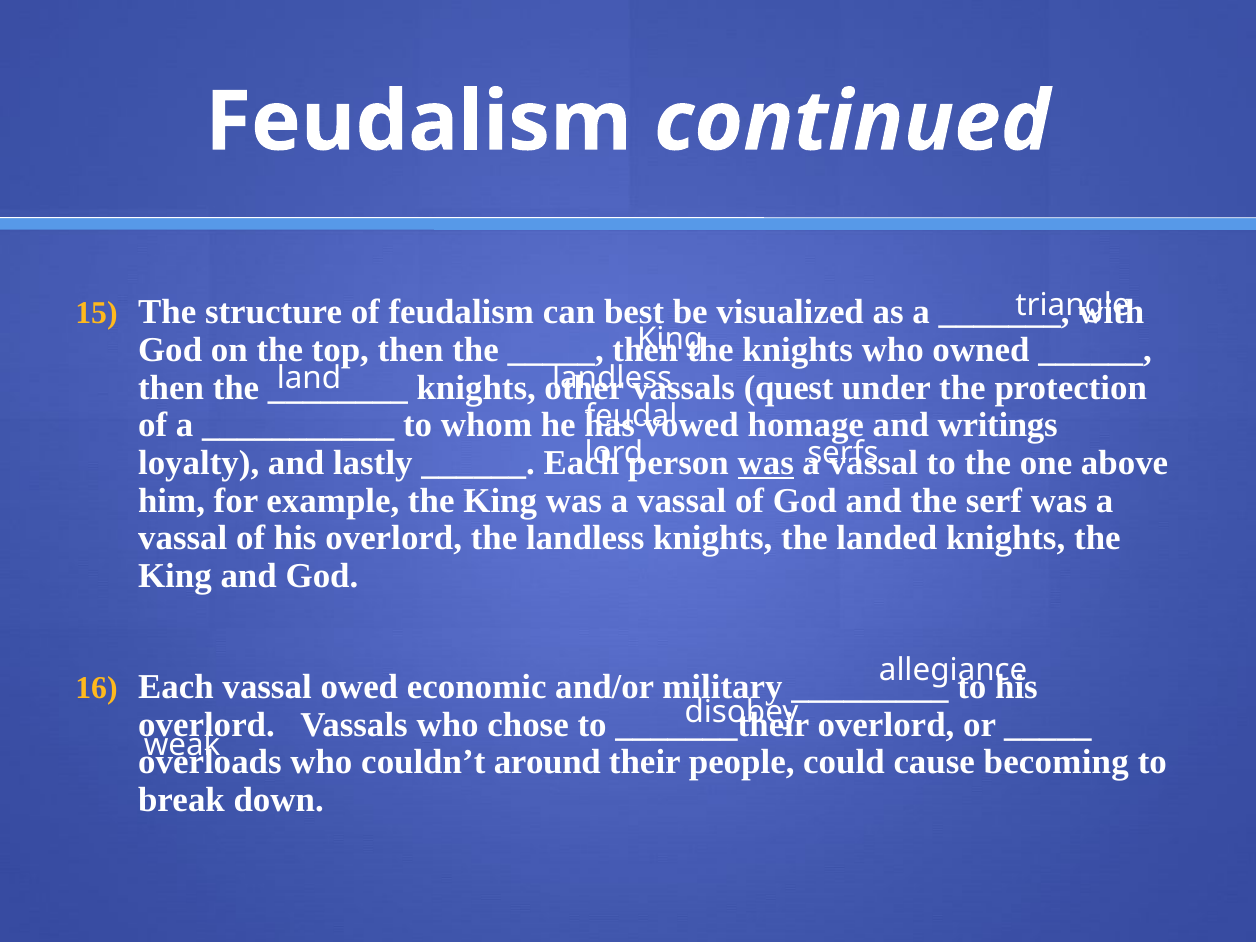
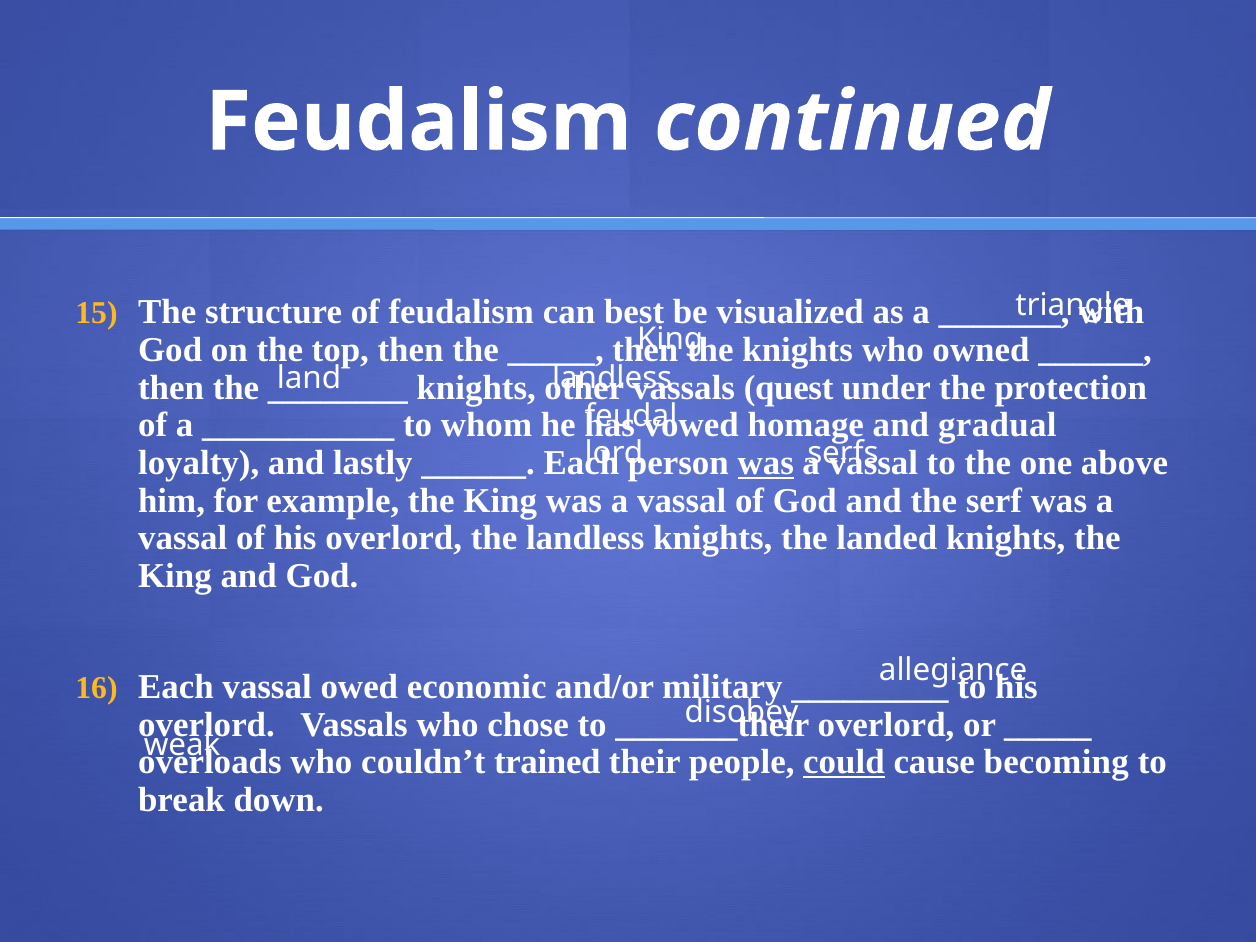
writings: writings -> gradual
around: around -> trained
could underline: none -> present
